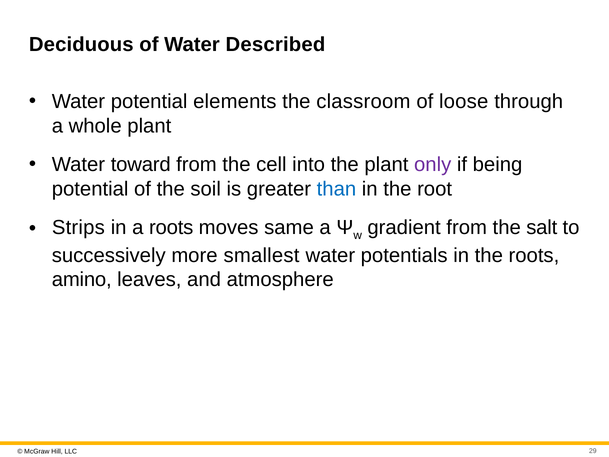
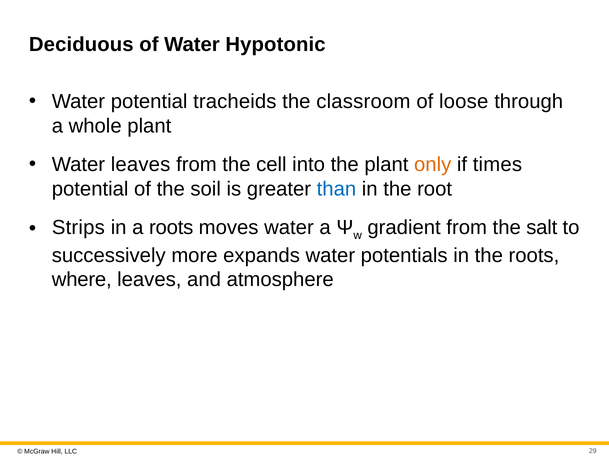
Described: Described -> Hypotonic
elements: elements -> tracheids
Water toward: toward -> leaves
only colour: purple -> orange
being: being -> times
moves same: same -> water
smallest: smallest -> expands
amino: amino -> where
